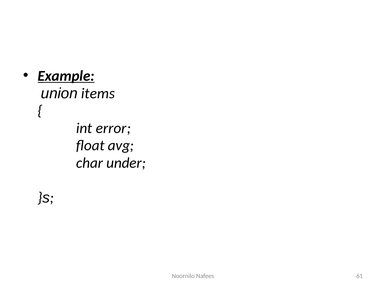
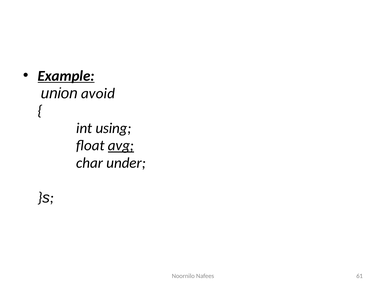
items: items -> avoid
error: error -> using
avg underline: none -> present
